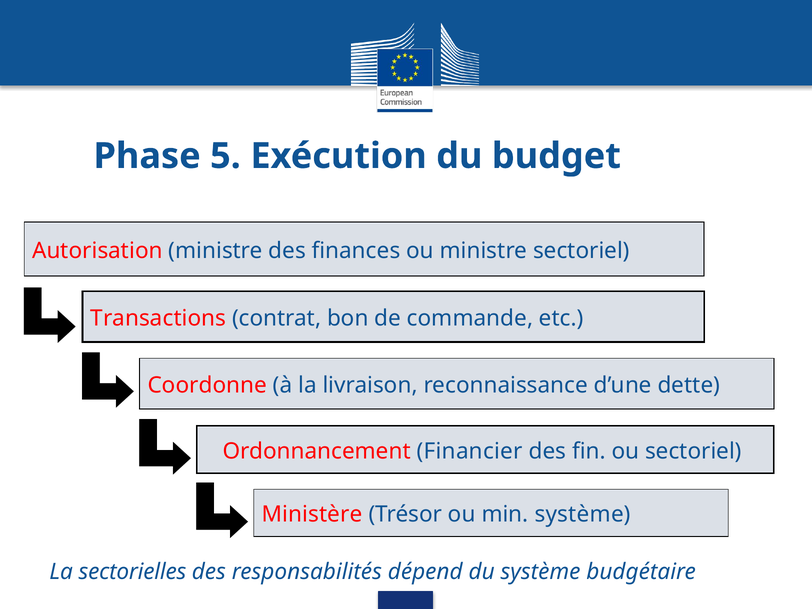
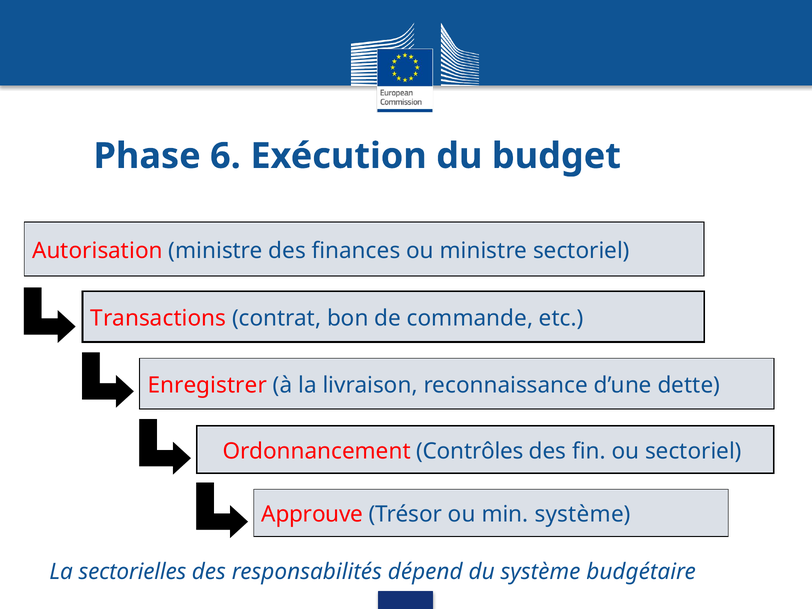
5: 5 -> 6
Coordonne: Coordonne -> Enregistrer
Financier: Financier -> Contrôles
Ministère: Ministère -> Approuve
